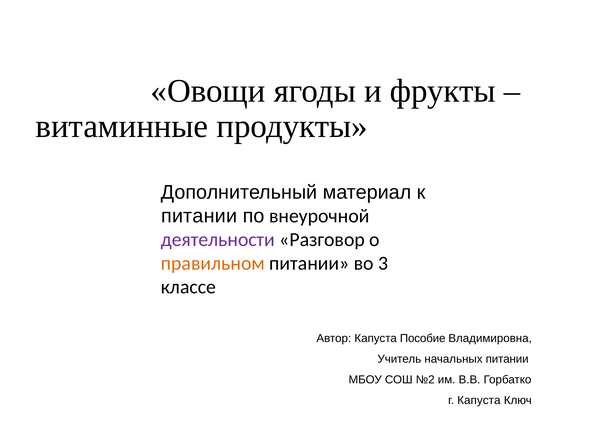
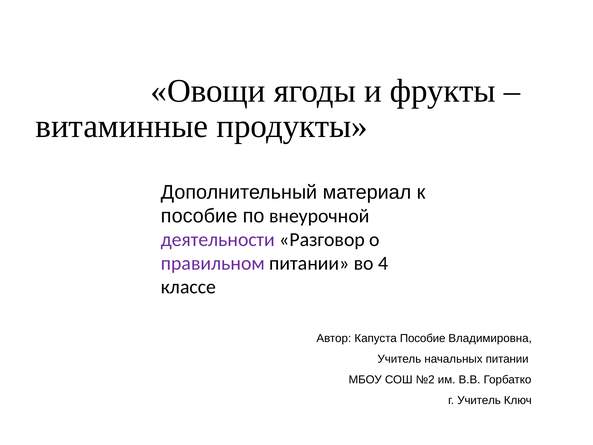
питании at (199, 216): питании -> пособие
правильном colour: orange -> purple
3: 3 -> 4
г Капуста: Капуста -> Учитель
